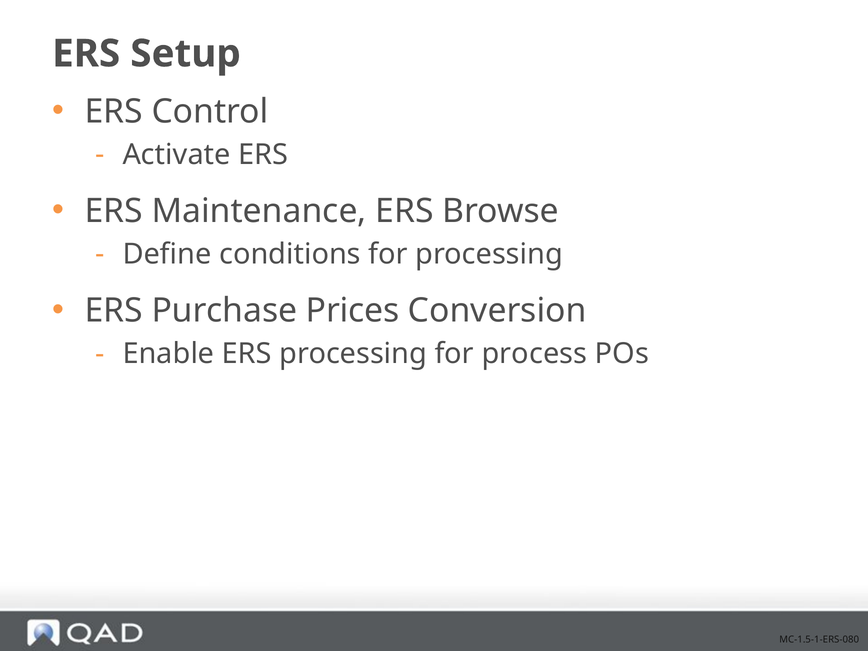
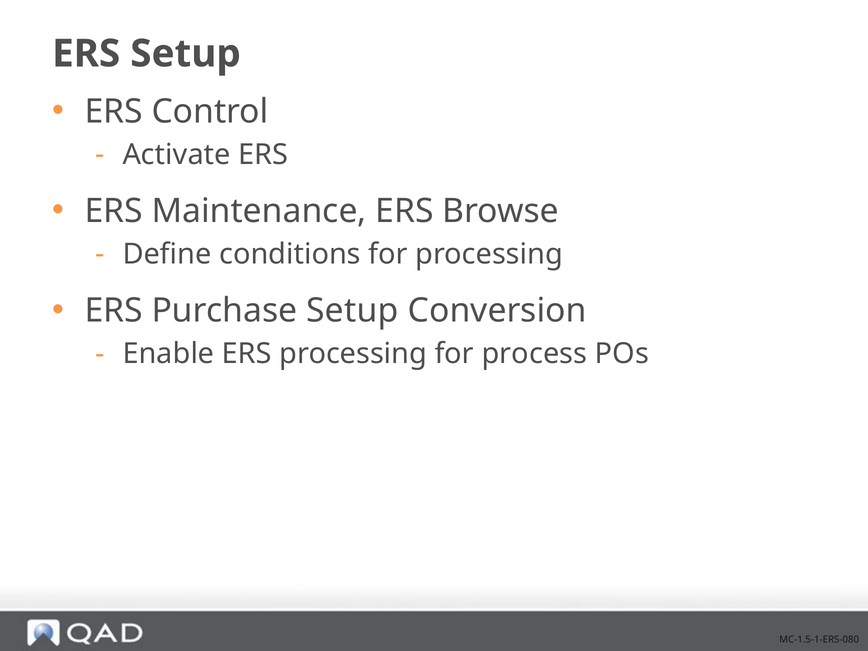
Purchase Prices: Prices -> Setup
